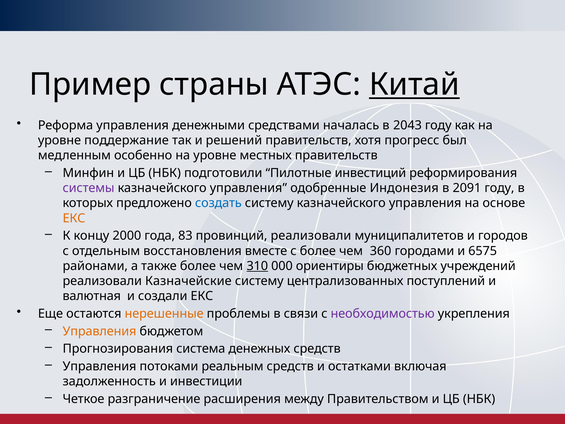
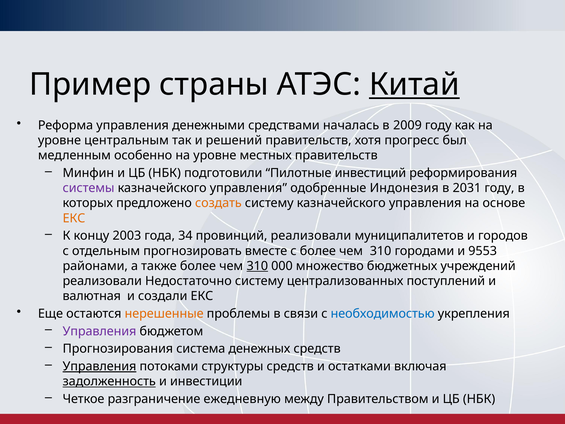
2043: 2043 -> 2009
поддержание: поддержание -> центральным
2091: 2091 -> 2031
создать colour: blue -> orange
2000: 2000 -> 2003
83: 83 -> 34
восстановления: восстановления -> прогнозировать
с более чем 360: 360 -> 310
6575: 6575 -> 9553
ориентиры: ориентиры -> множество
Казначейские: Казначейские -> Недостаточно
необходимостью colour: purple -> blue
Управления at (100, 331) colour: orange -> purple
Управления at (100, 366) underline: none -> present
реальным: реальным -> структуры
задолженность underline: none -> present
расширения: расширения -> ежедневную
